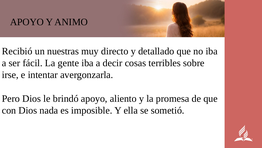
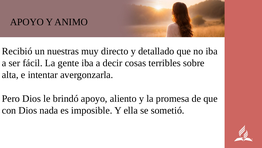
irse: irse -> alta
